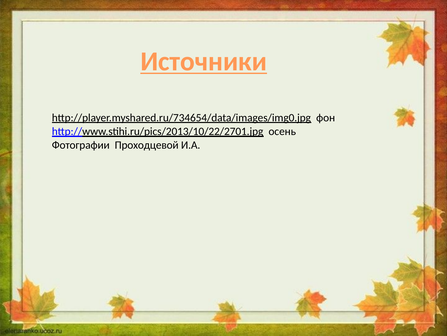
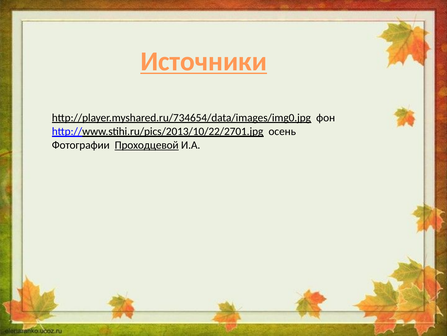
Проходцевой underline: none -> present
